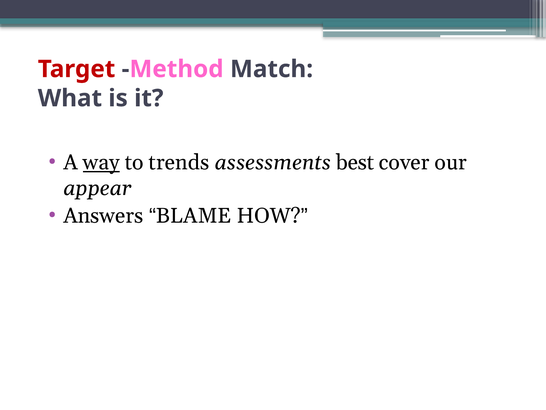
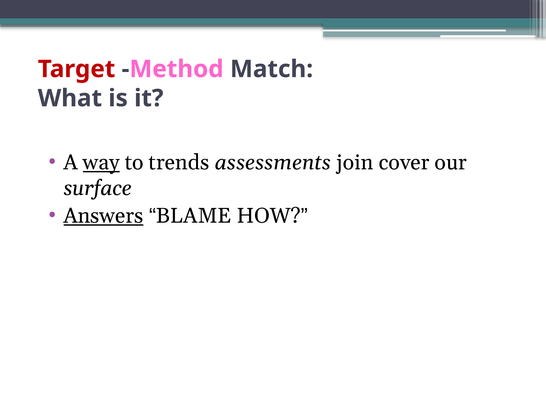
best: best -> join
appear: appear -> surface
Answers underline: none -> present
